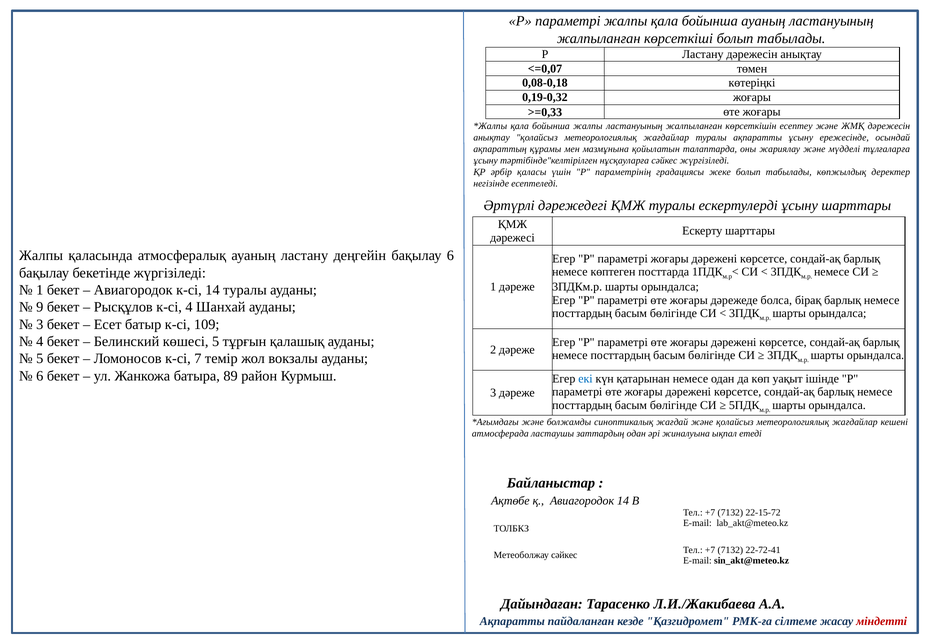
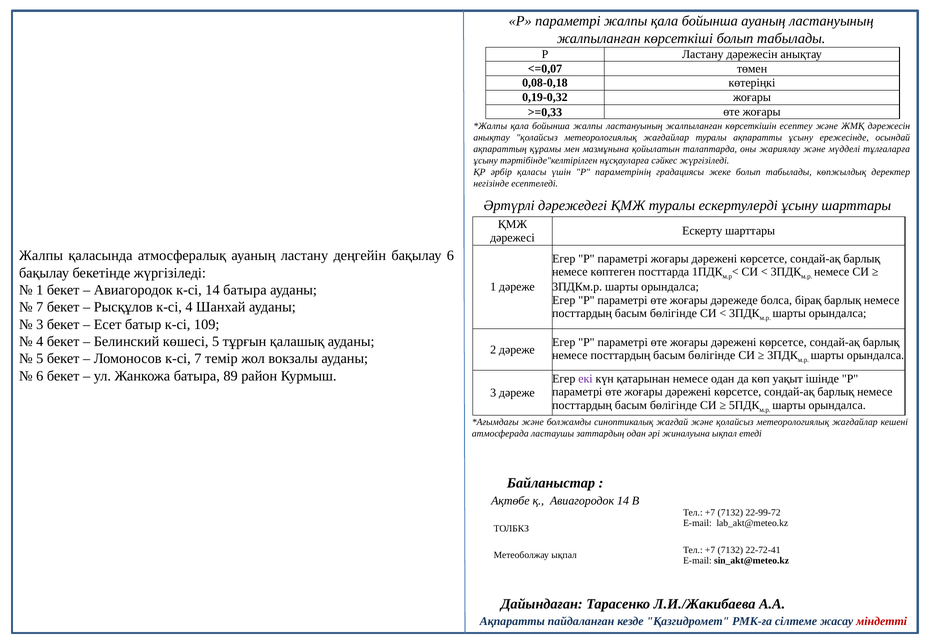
14 туралы: туралы -> батыра
9 at (40, 307): 9 -> 7
екі colour: blue -> purple
22-15-72: 22-15-72 -> 22-99-72
Метеоболжау сәйкес: сәйкес -> ықпал
